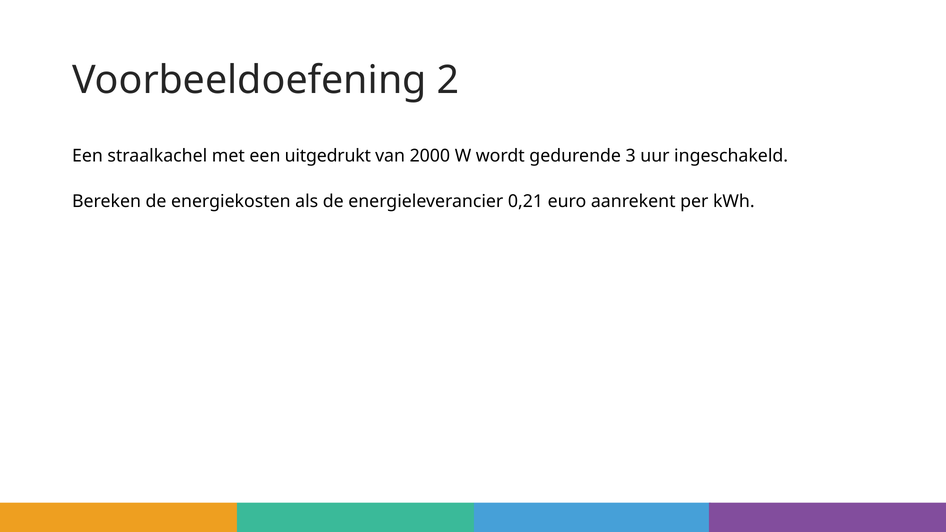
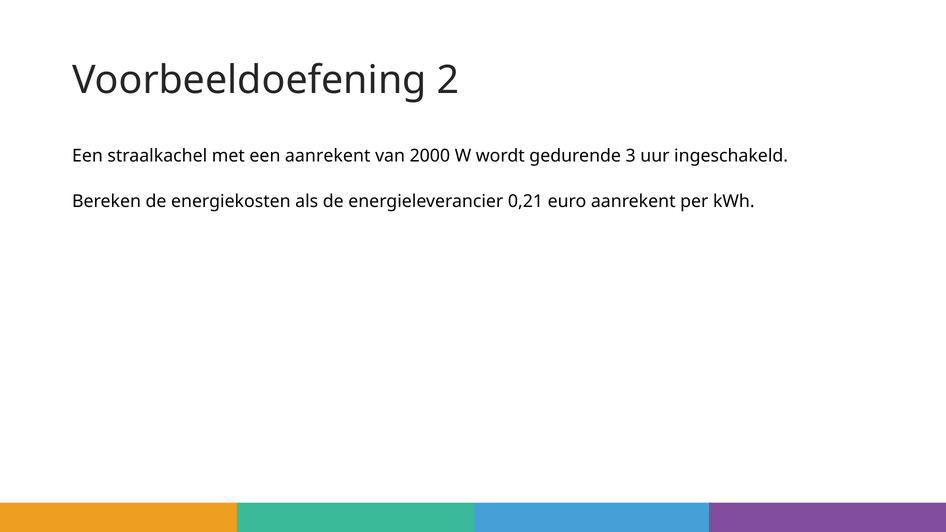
een uitgedrukt: uitgedrukt -> aanrekent
